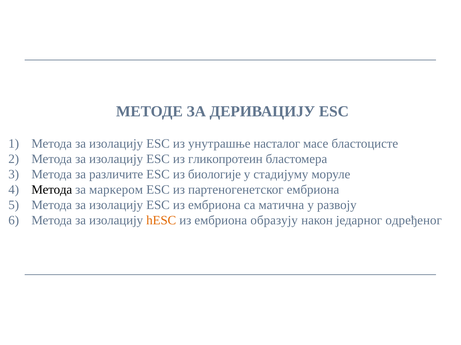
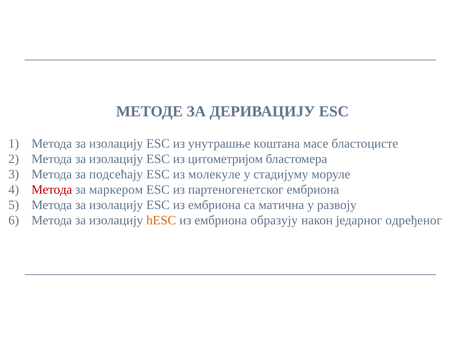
насталог: насталог -> коштана
гликопротеин: гликопротеин -> цитометријом
различите: различите -> подсећају
биологије: биологије -> молекуле
Метода at (52, 190) colour: black -> red
